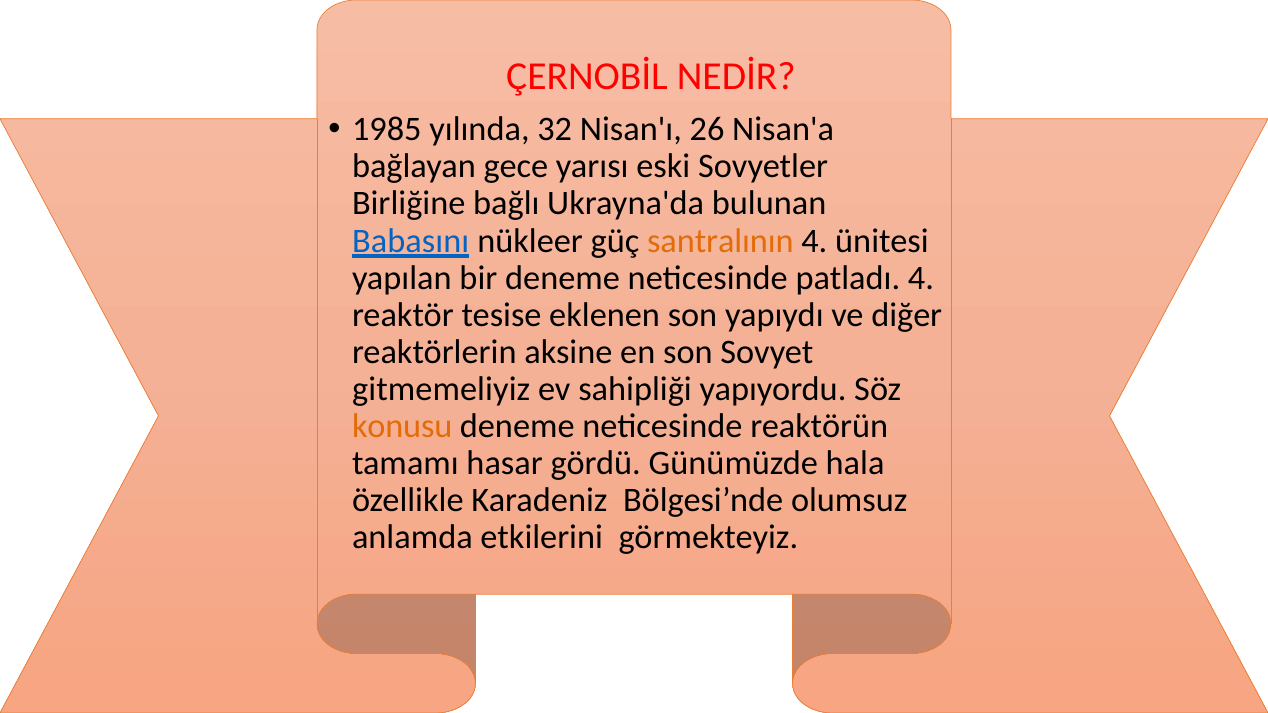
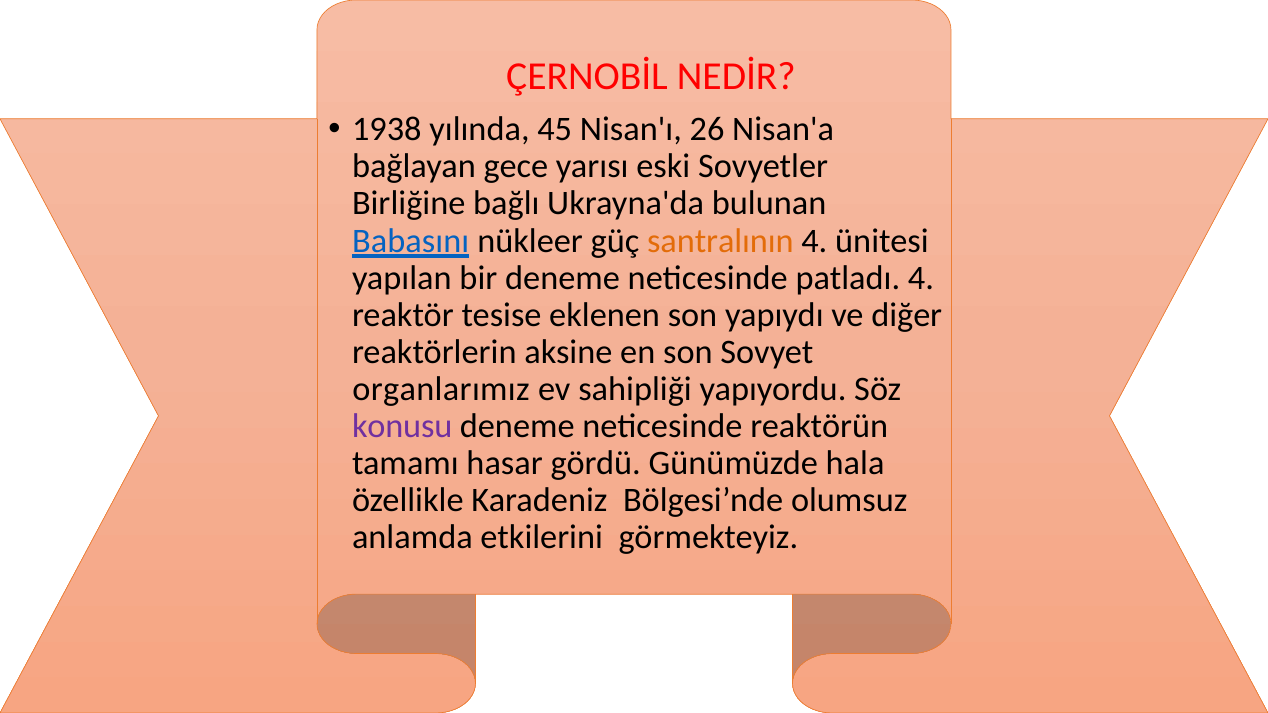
1985: 1985 -> 1938
32: 32 -> 45
gitmemeliyiz: gitmemeliyiz -> organlarımız
konusu colour: orange -> purple
